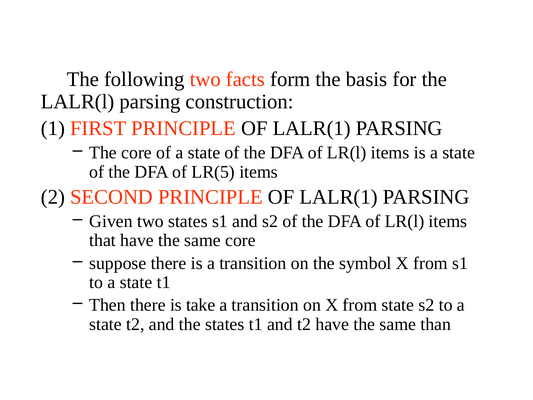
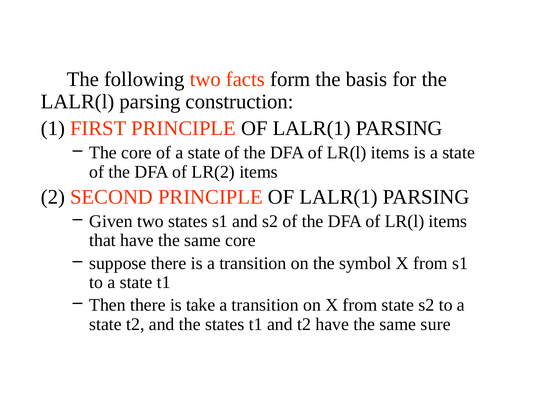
LR(5: LR(5 -> LR(2
than: than -> sure
